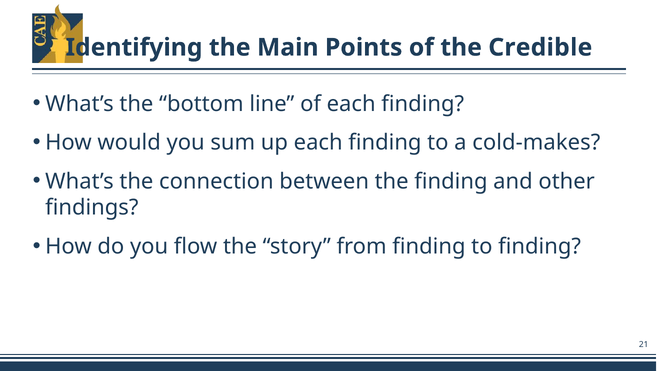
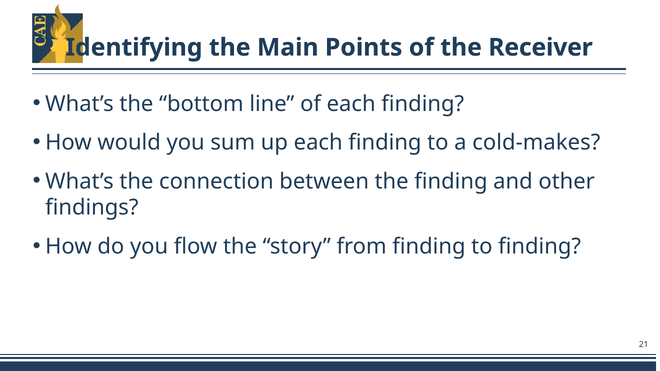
Credible: Credible -> Receiver
